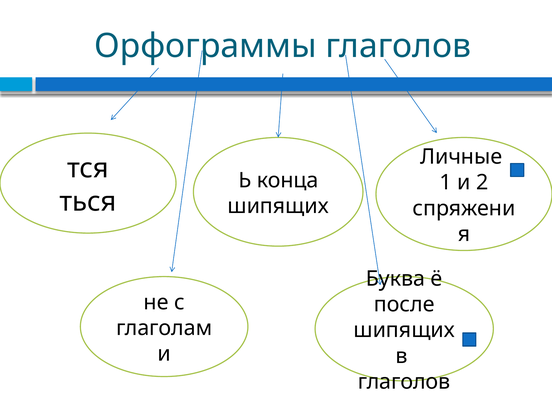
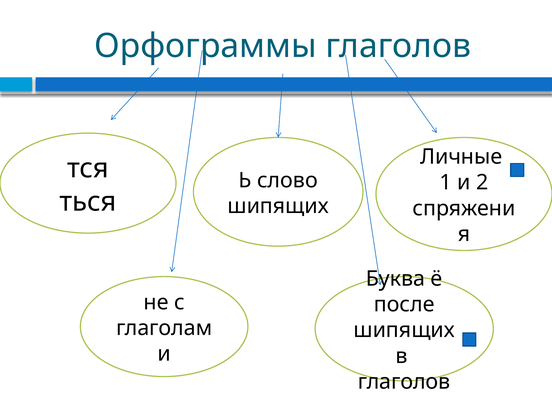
конца: конца -> слово
